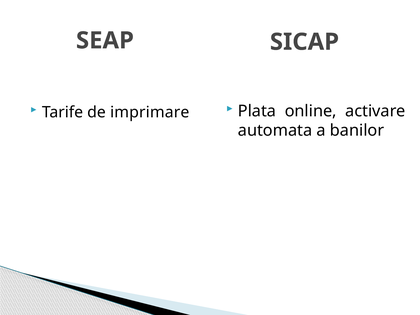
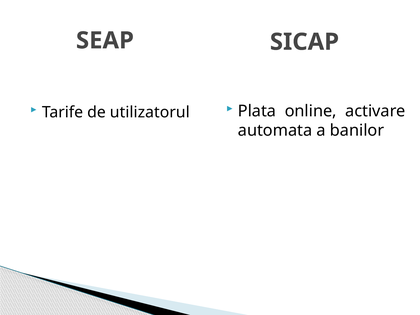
imprimare: imprimare -> utilizatorul
